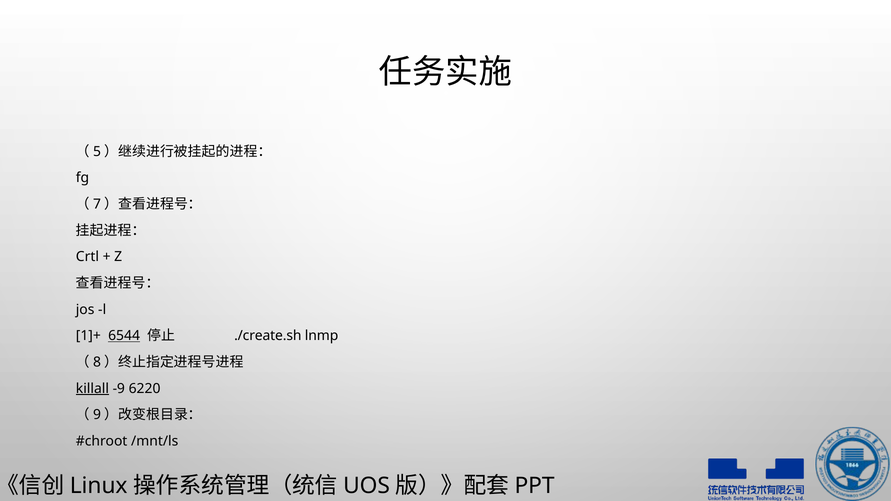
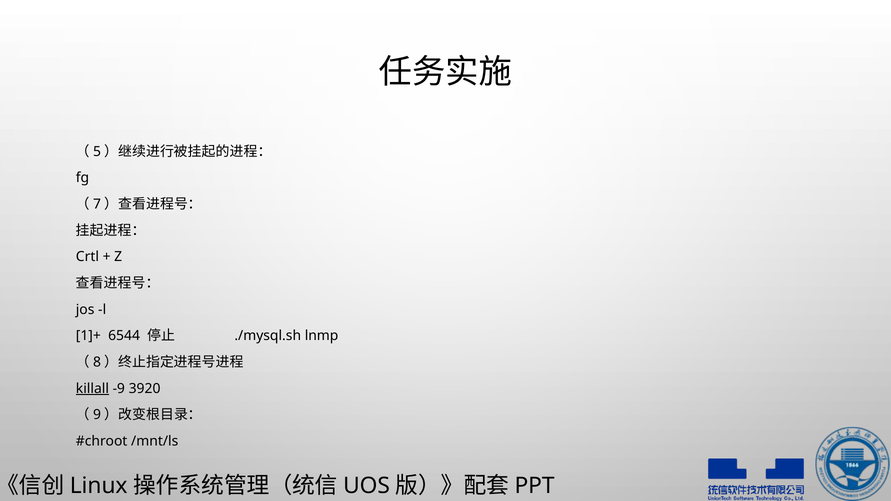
6544 underline: present -> none
./create.sh: ./create.sh -> ./mysql.sh
6220: 6220 -> 3920
